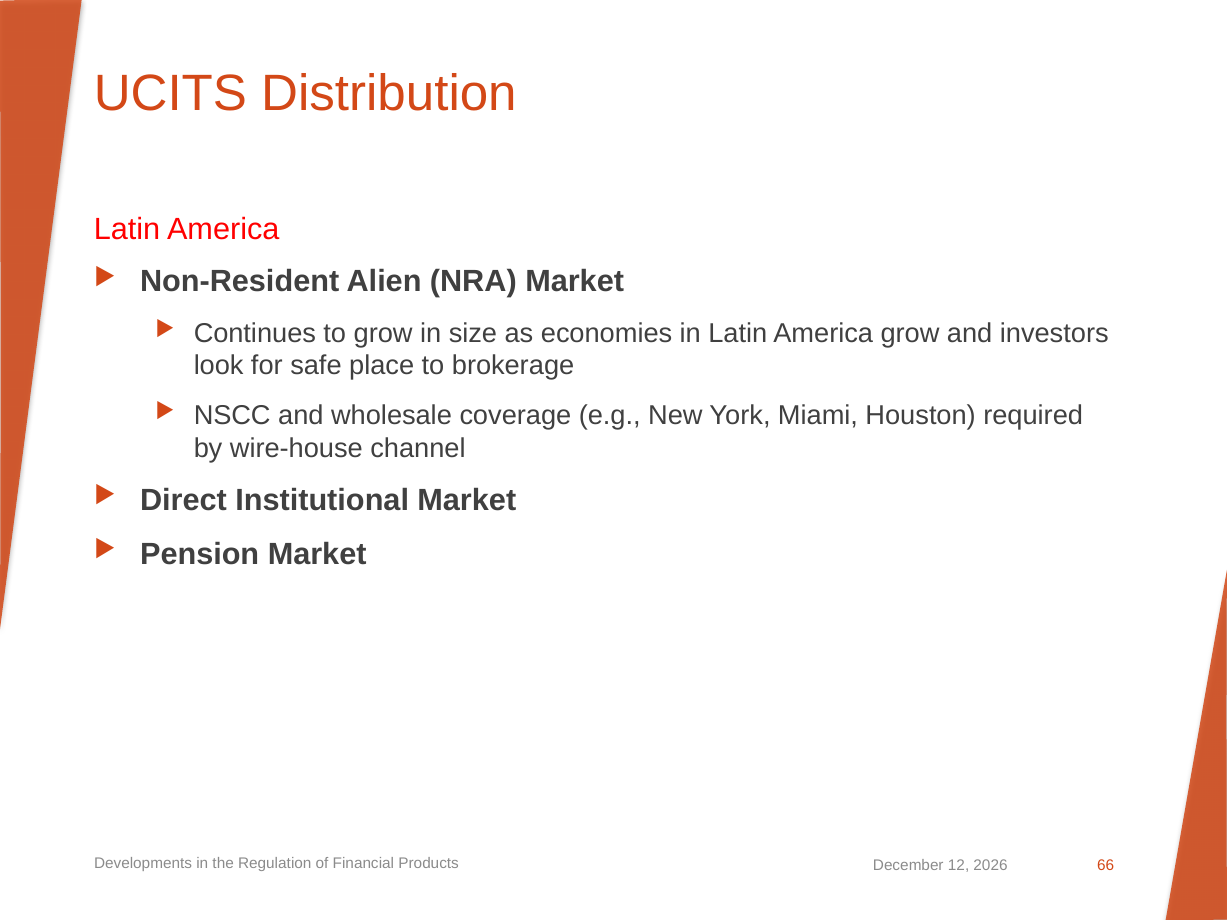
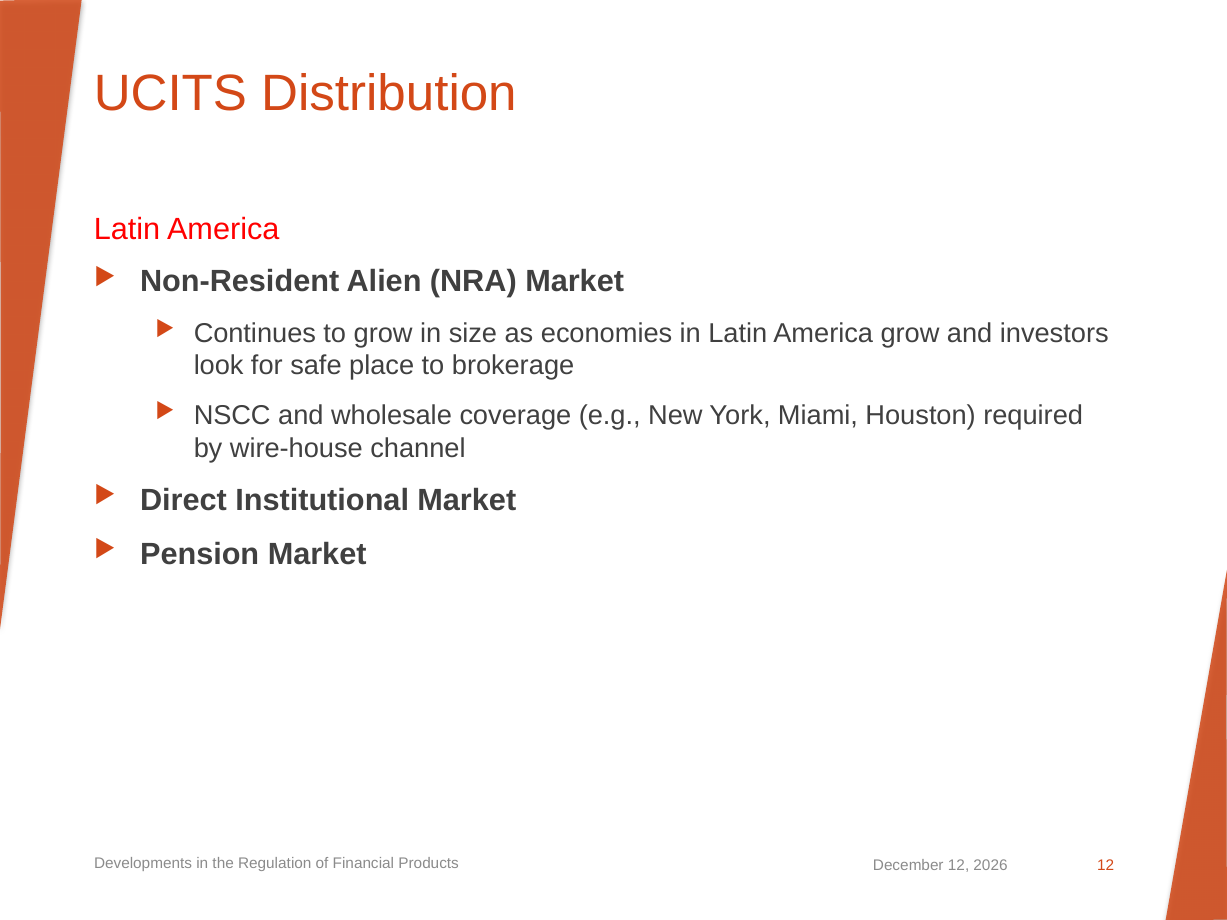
Products 66: 66 -> 12
